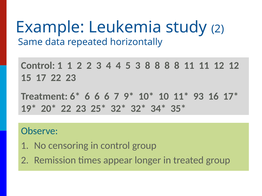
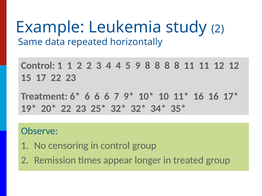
5 3: 3 -> 9
93 at (198, 97): 93 -> 16
